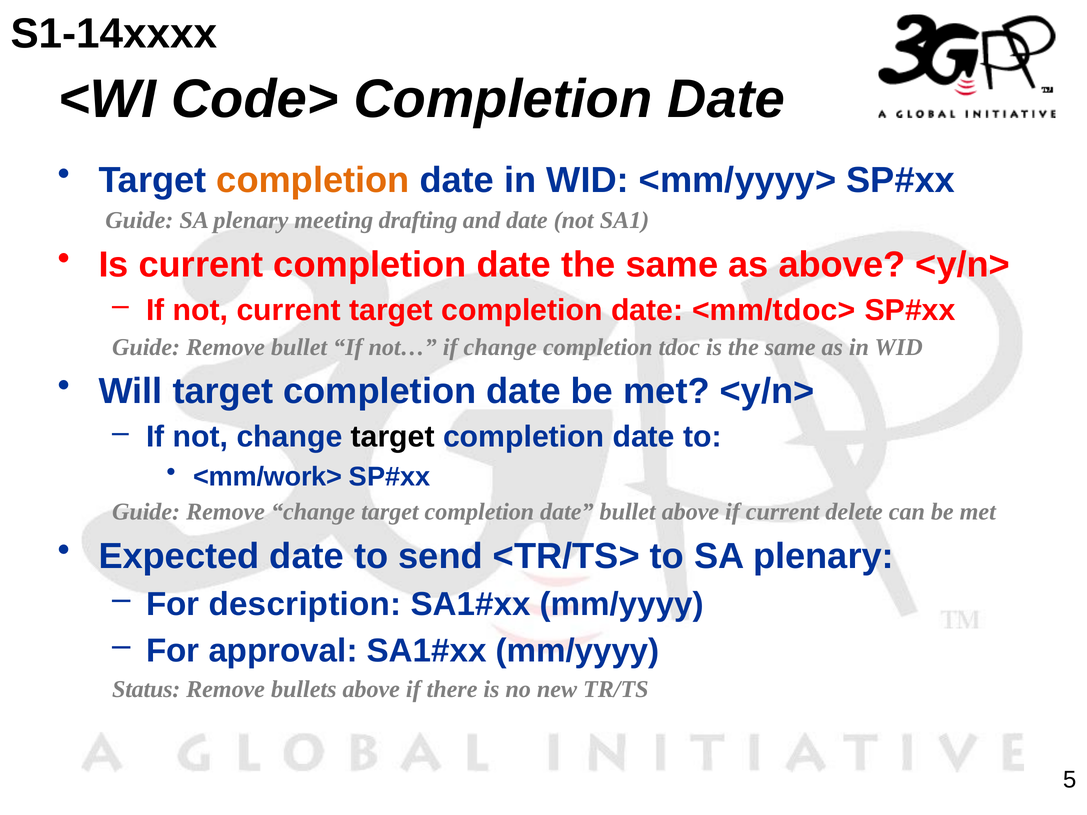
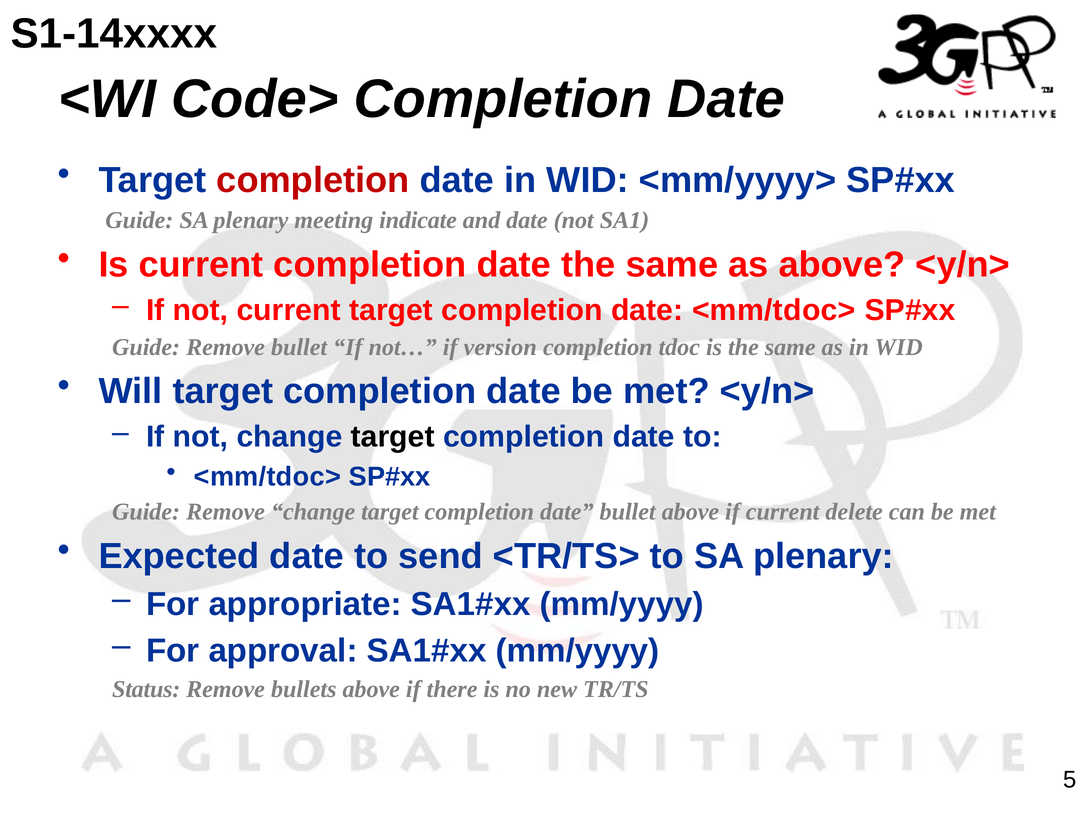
completion at (313, 180) colour: orange -> red
drafting: drafting -> indicate
if change: change -> version
<mm/work> at (268, 477): <mm/work> -> <mm/tdoc>
description: description -> appropriate
